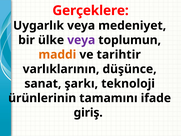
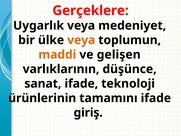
veya at (81, 40) colour: purple -> orange
tarihtir: tarihtir -> gelişen
sanat şarkı: şarkı -> ifade
